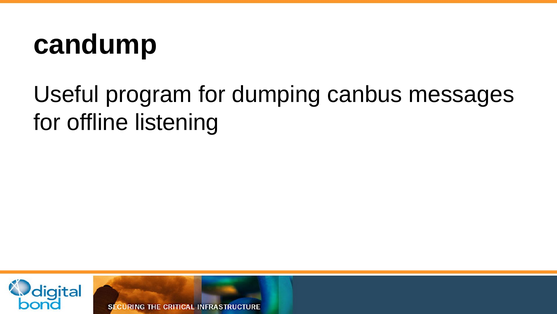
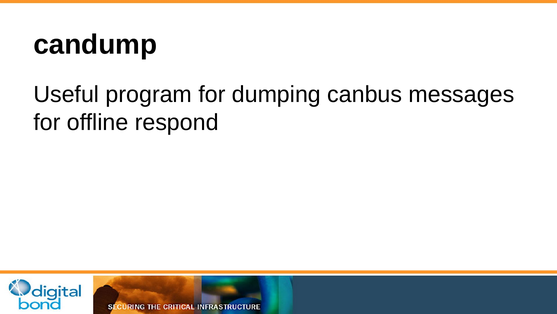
listening: listening -> respond
